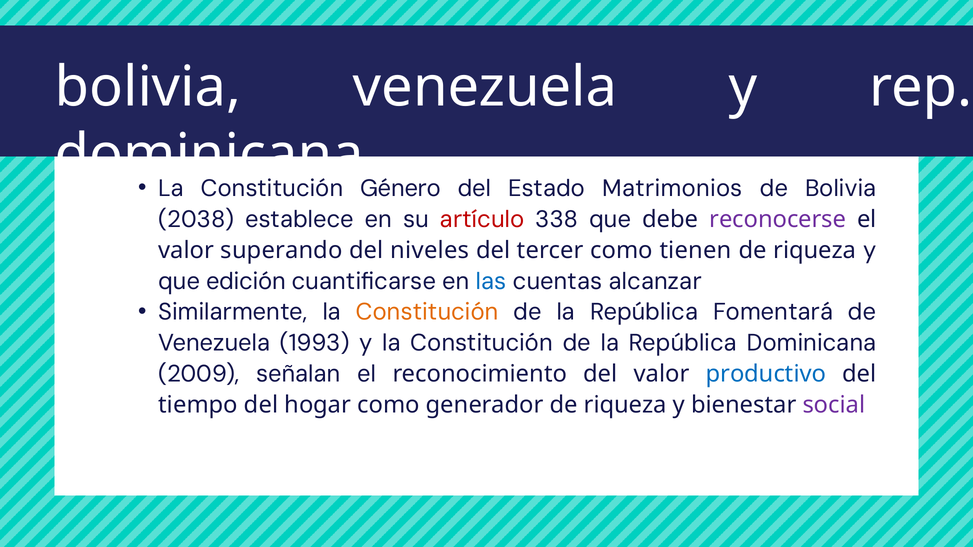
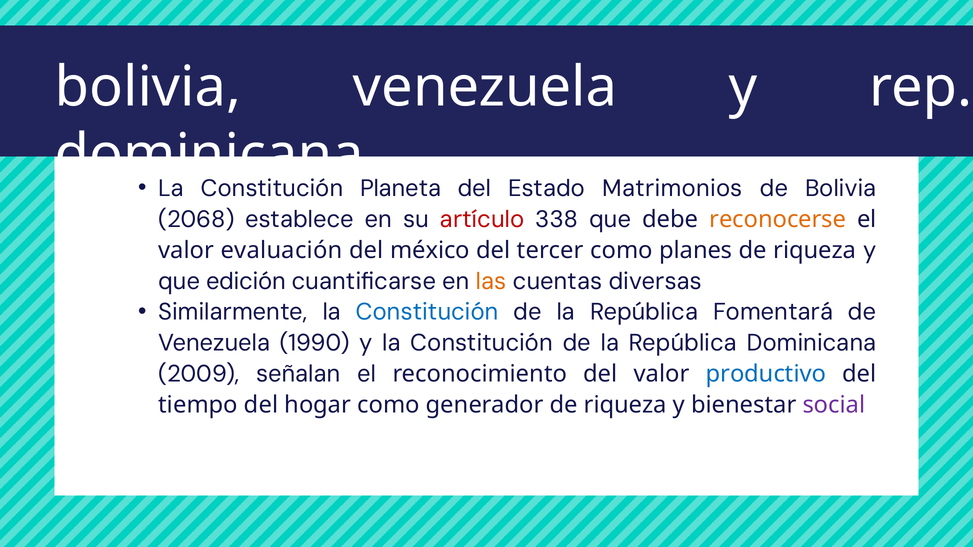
Género: Género -> Planeta
2038: 2038 -> 2068
reconocerse colour: purple -> orange
superando: superando -> evaluación
niveles: niveles -> méxico
tienen: tienen -> planes
las colour: blue -> orange
alcanzar: alcanzar -> diversas
Constitución at (427, 312) colour: orange -> blue
1993: 1993 -> 1990
